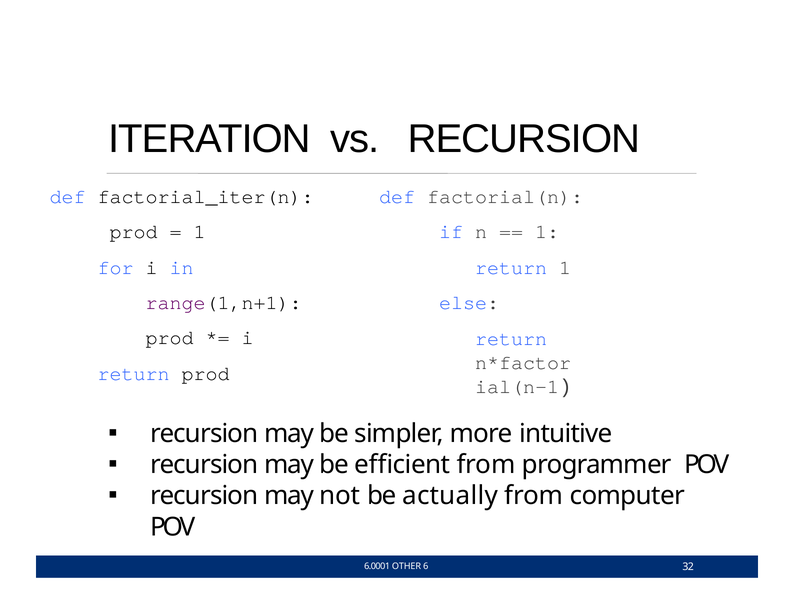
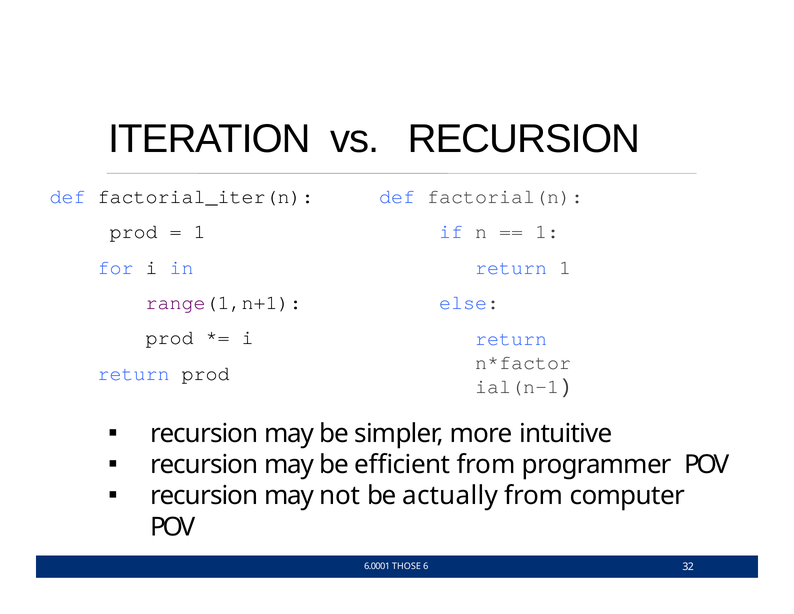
OTHER: OTHER -> THOSE
